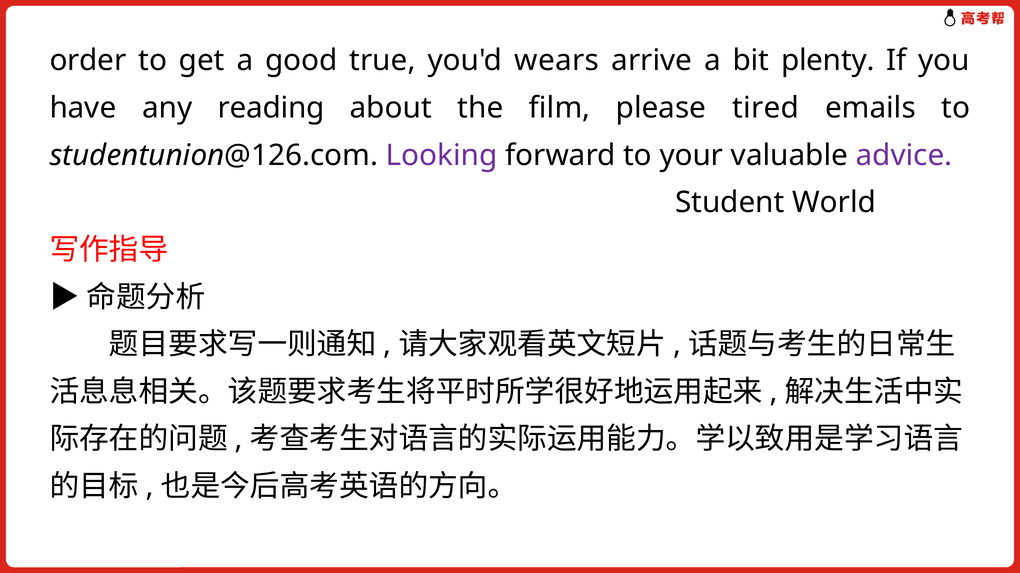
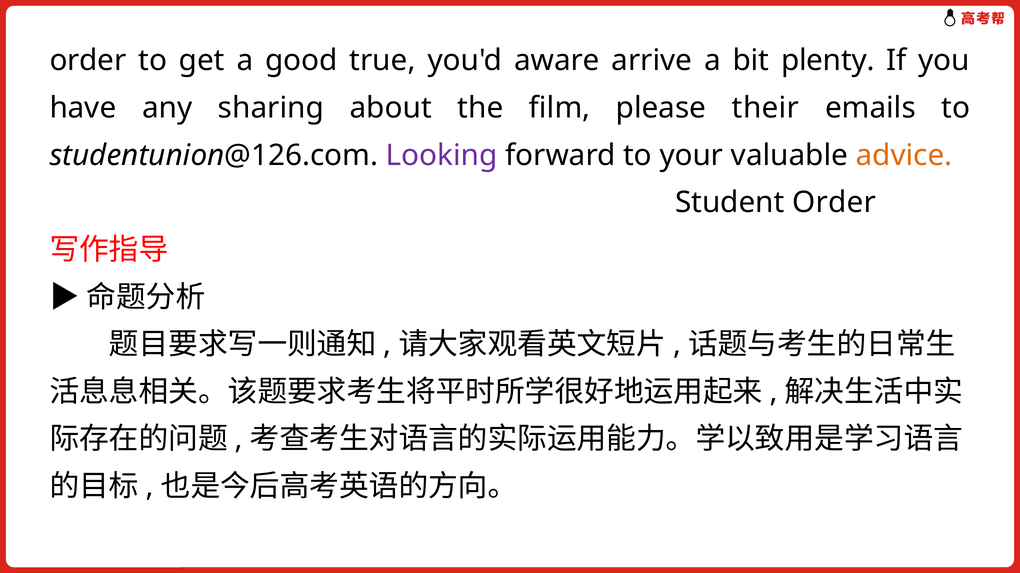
wears: wears -> aware
reading: reading -> sharing
tired: tired -> their
advice colour: purple -> orange
Student World: World -> Order
